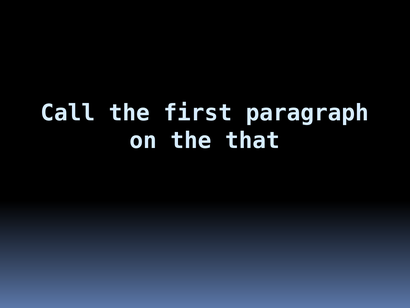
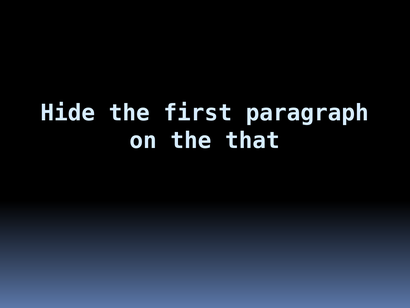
Call: Call -> Hide
